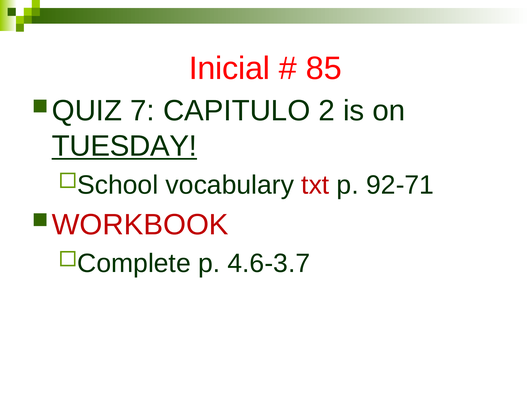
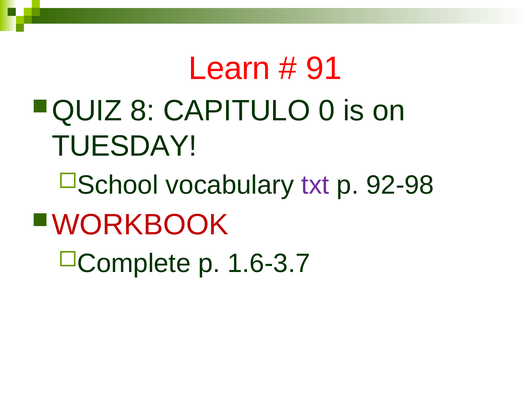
Inicial: Inicial -> Learn
85: 85 -> 91
7: 7 -> 8
2: 2 -> 0
TUESDAY underline: present -> none
txt colour: red -> purple
92-71: 92-71 -> 92-98
4.6-3.7: 4.6-3.7 -> 1.6-3.7
